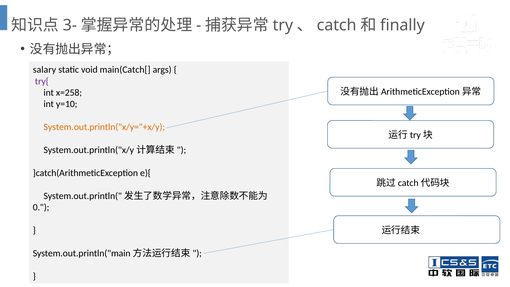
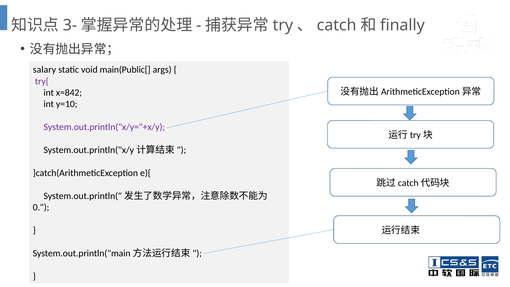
main(Catch[: main(Catch[ -> main(Public[
x=258: x=258 -> x=842
System.out.println("x/y="+x/y colour: orange -> purple
